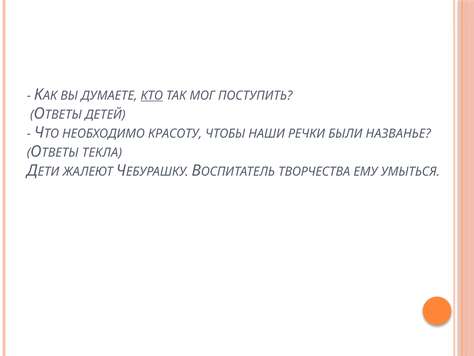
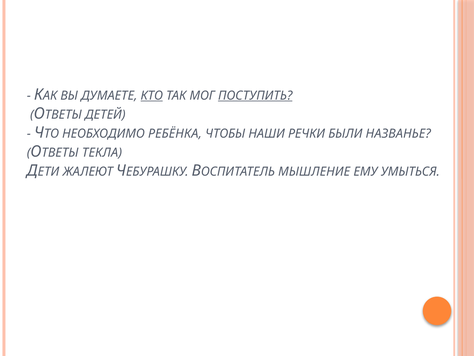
ПОСТУПИТЬ underline: none -> present
КРАСОТУ: КРАСОТУ -> РЕБЁНКА
ТВОРЧЕСТВА: ТВОРЧЕСТВА -> МЫШЛЕНИЕ
